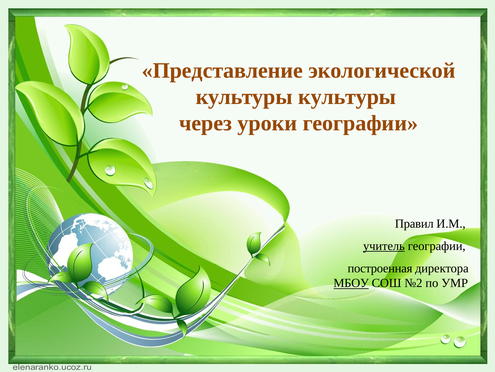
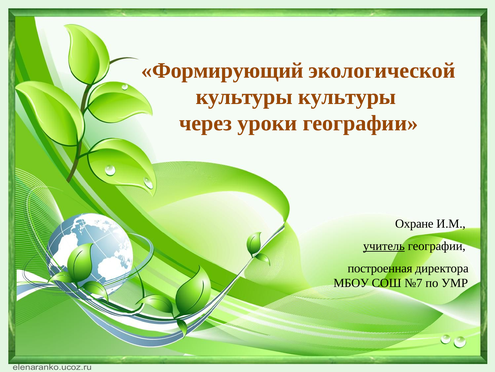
Представление: Представление -> Формирующий
Правил: Правил -> Охране
МБОУ underline: present -> none
№2: №2 -> №7
